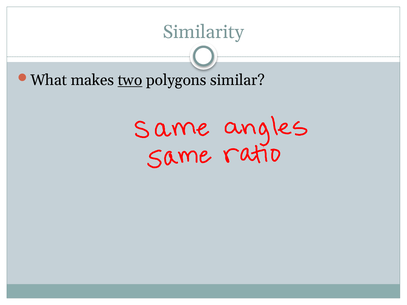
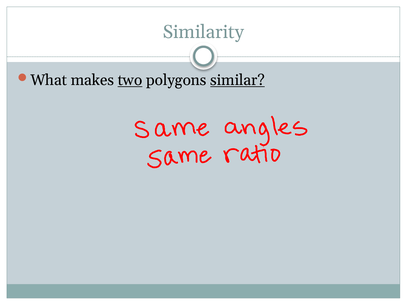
similar underline: none -> present
